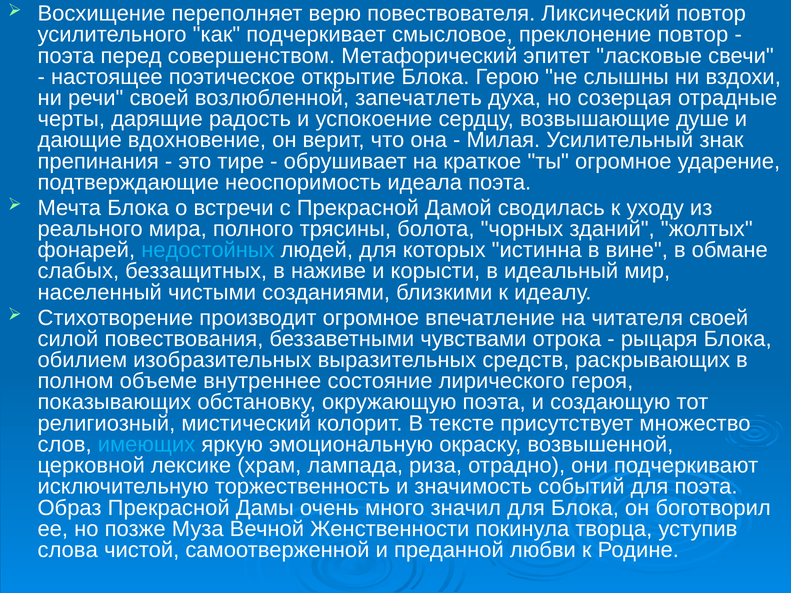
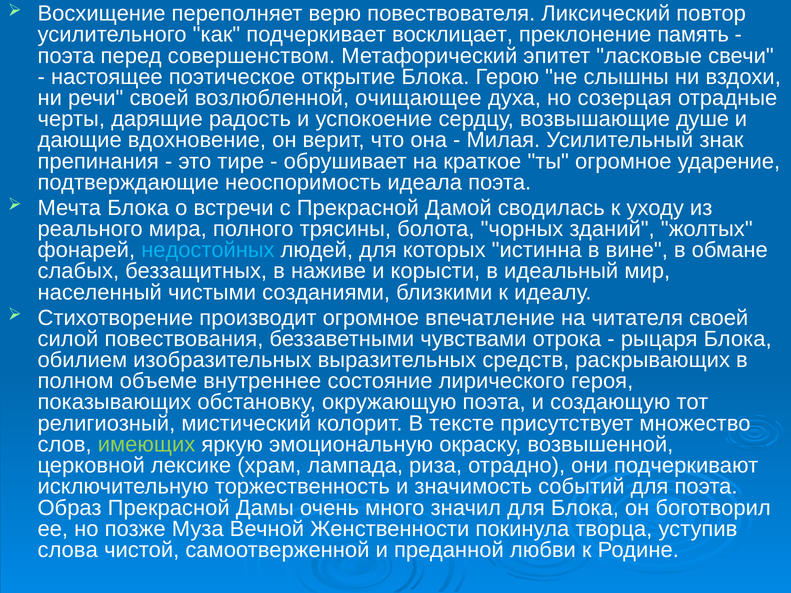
смысловое: смысловое -> восклицает
преклонение повтор: повтор -> память
запечатлеть: запечатлеть -> очищающее
имеющих colour: light blue -> light green
